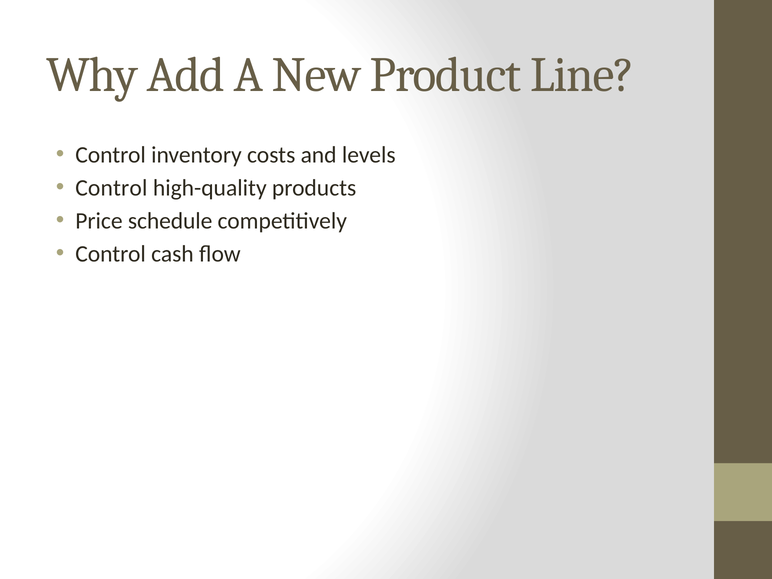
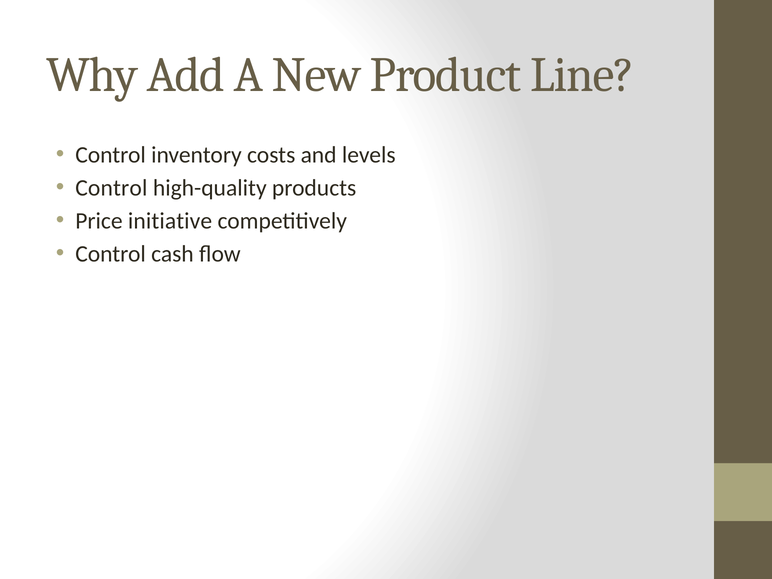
schedule: schedule -> initiative
